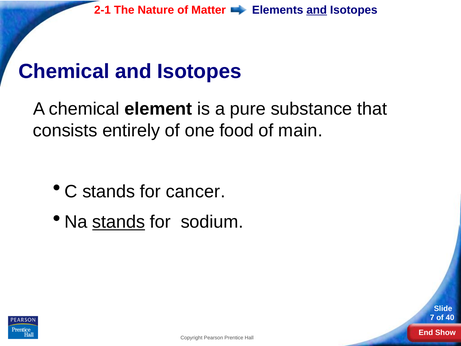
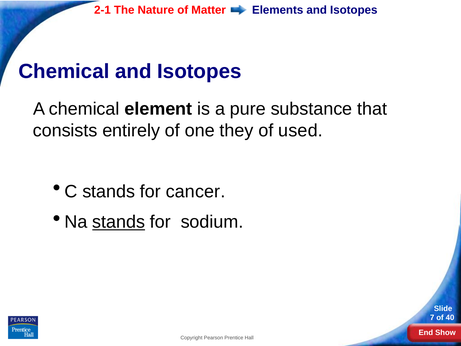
and at (317, 10) underline: present -> none
food: food -> they
main: main -> used
